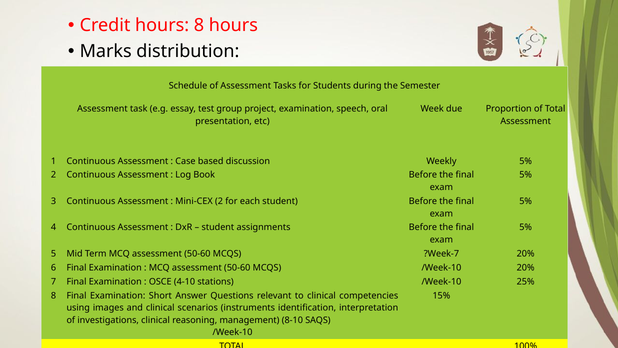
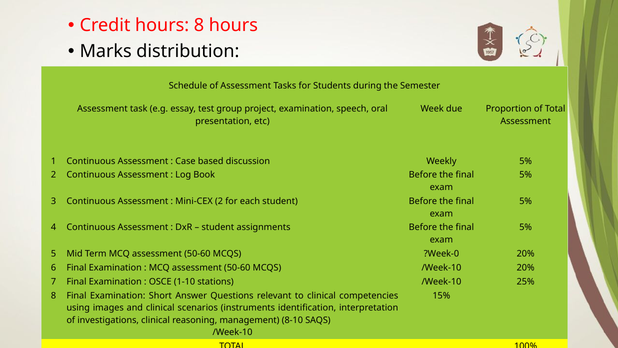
?Week-7: ?Week-7 -> ?Week-0
4-10: 4-10 -> 1-10
